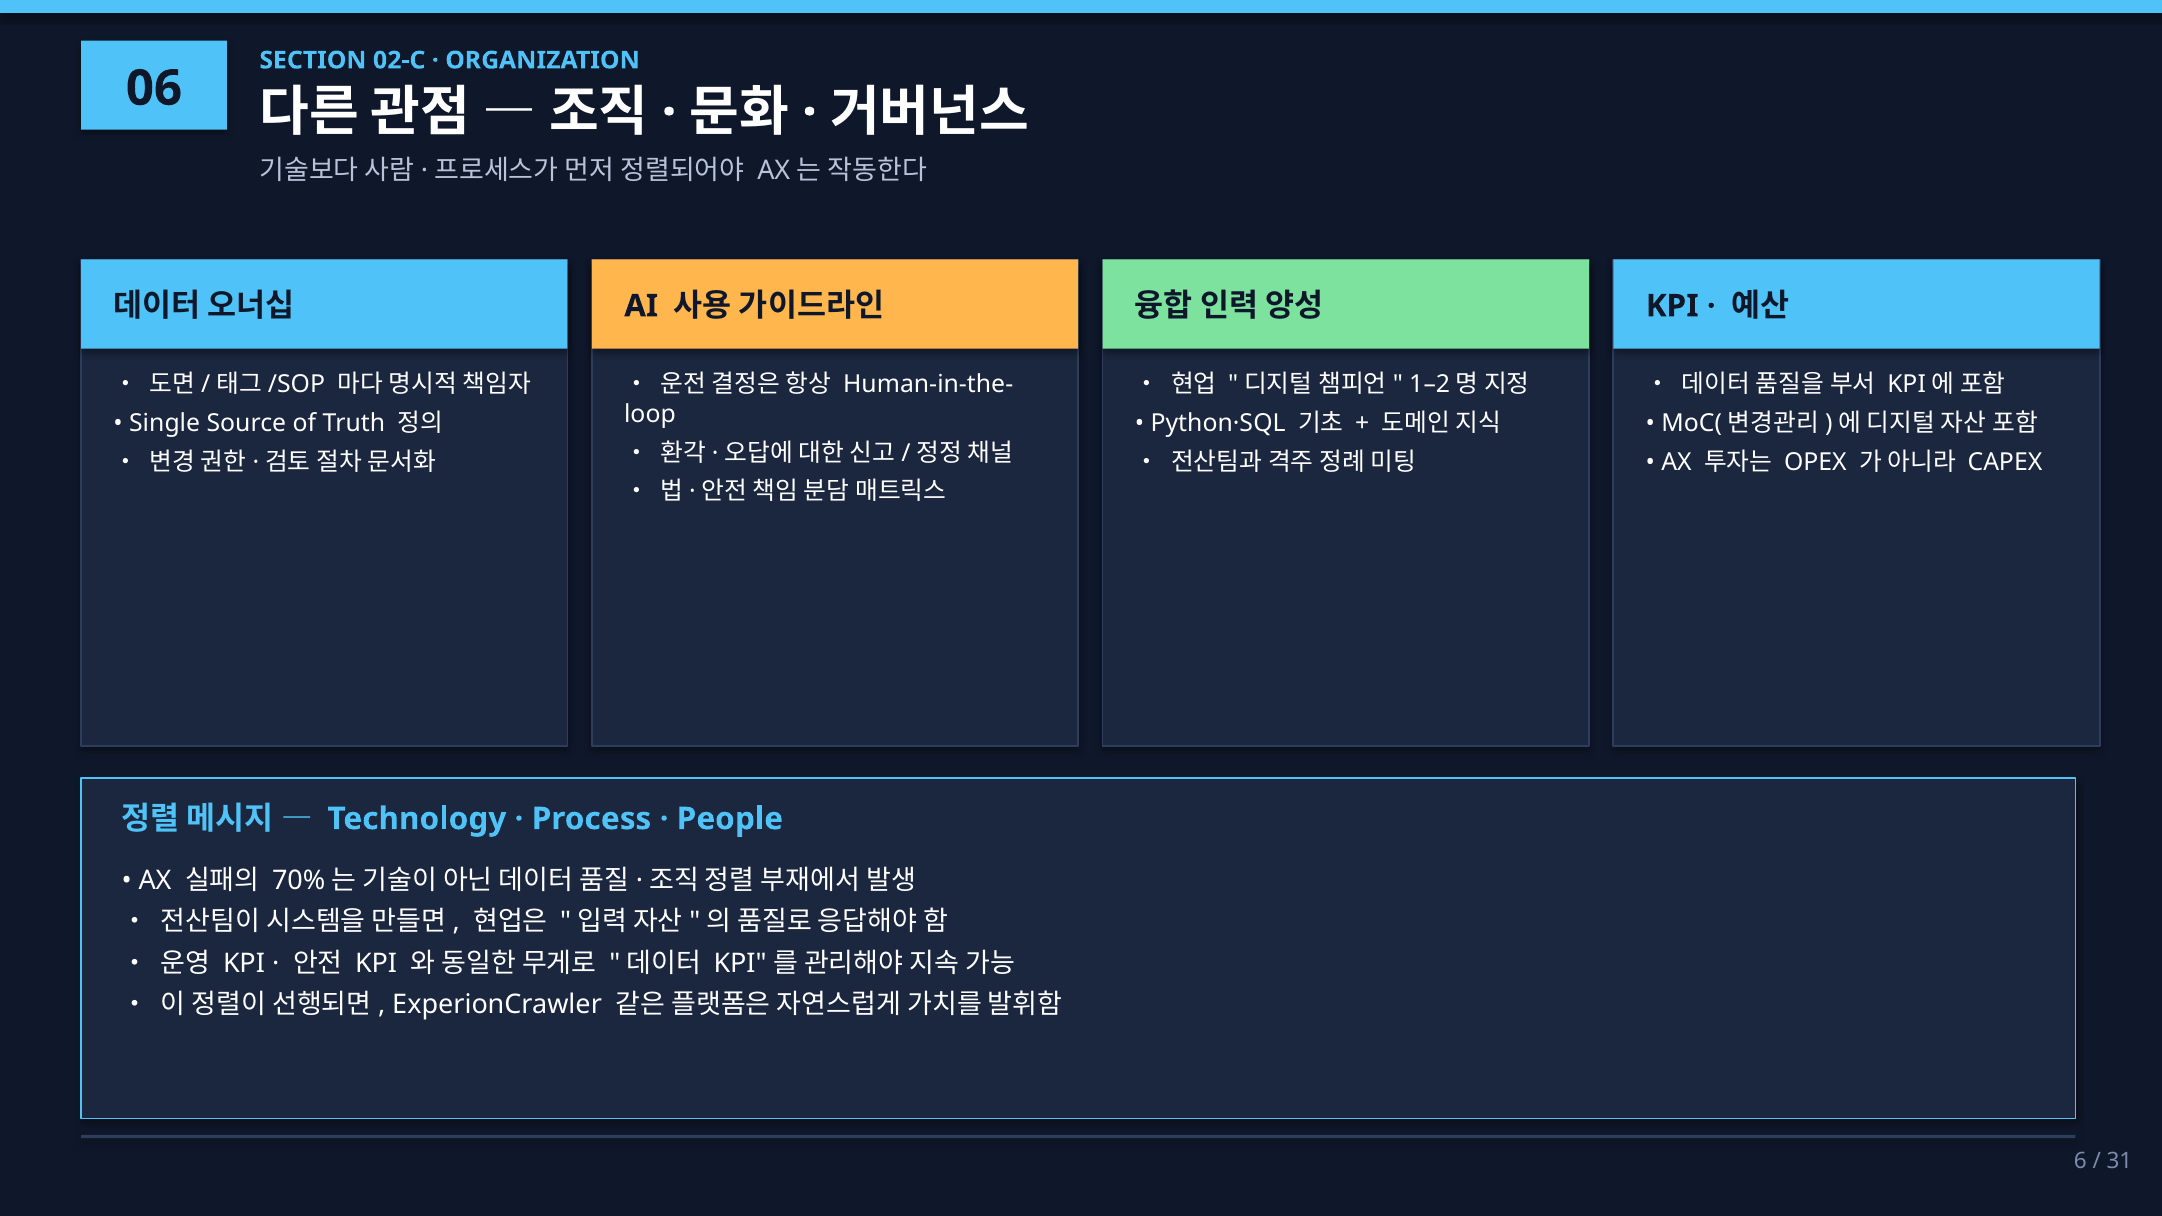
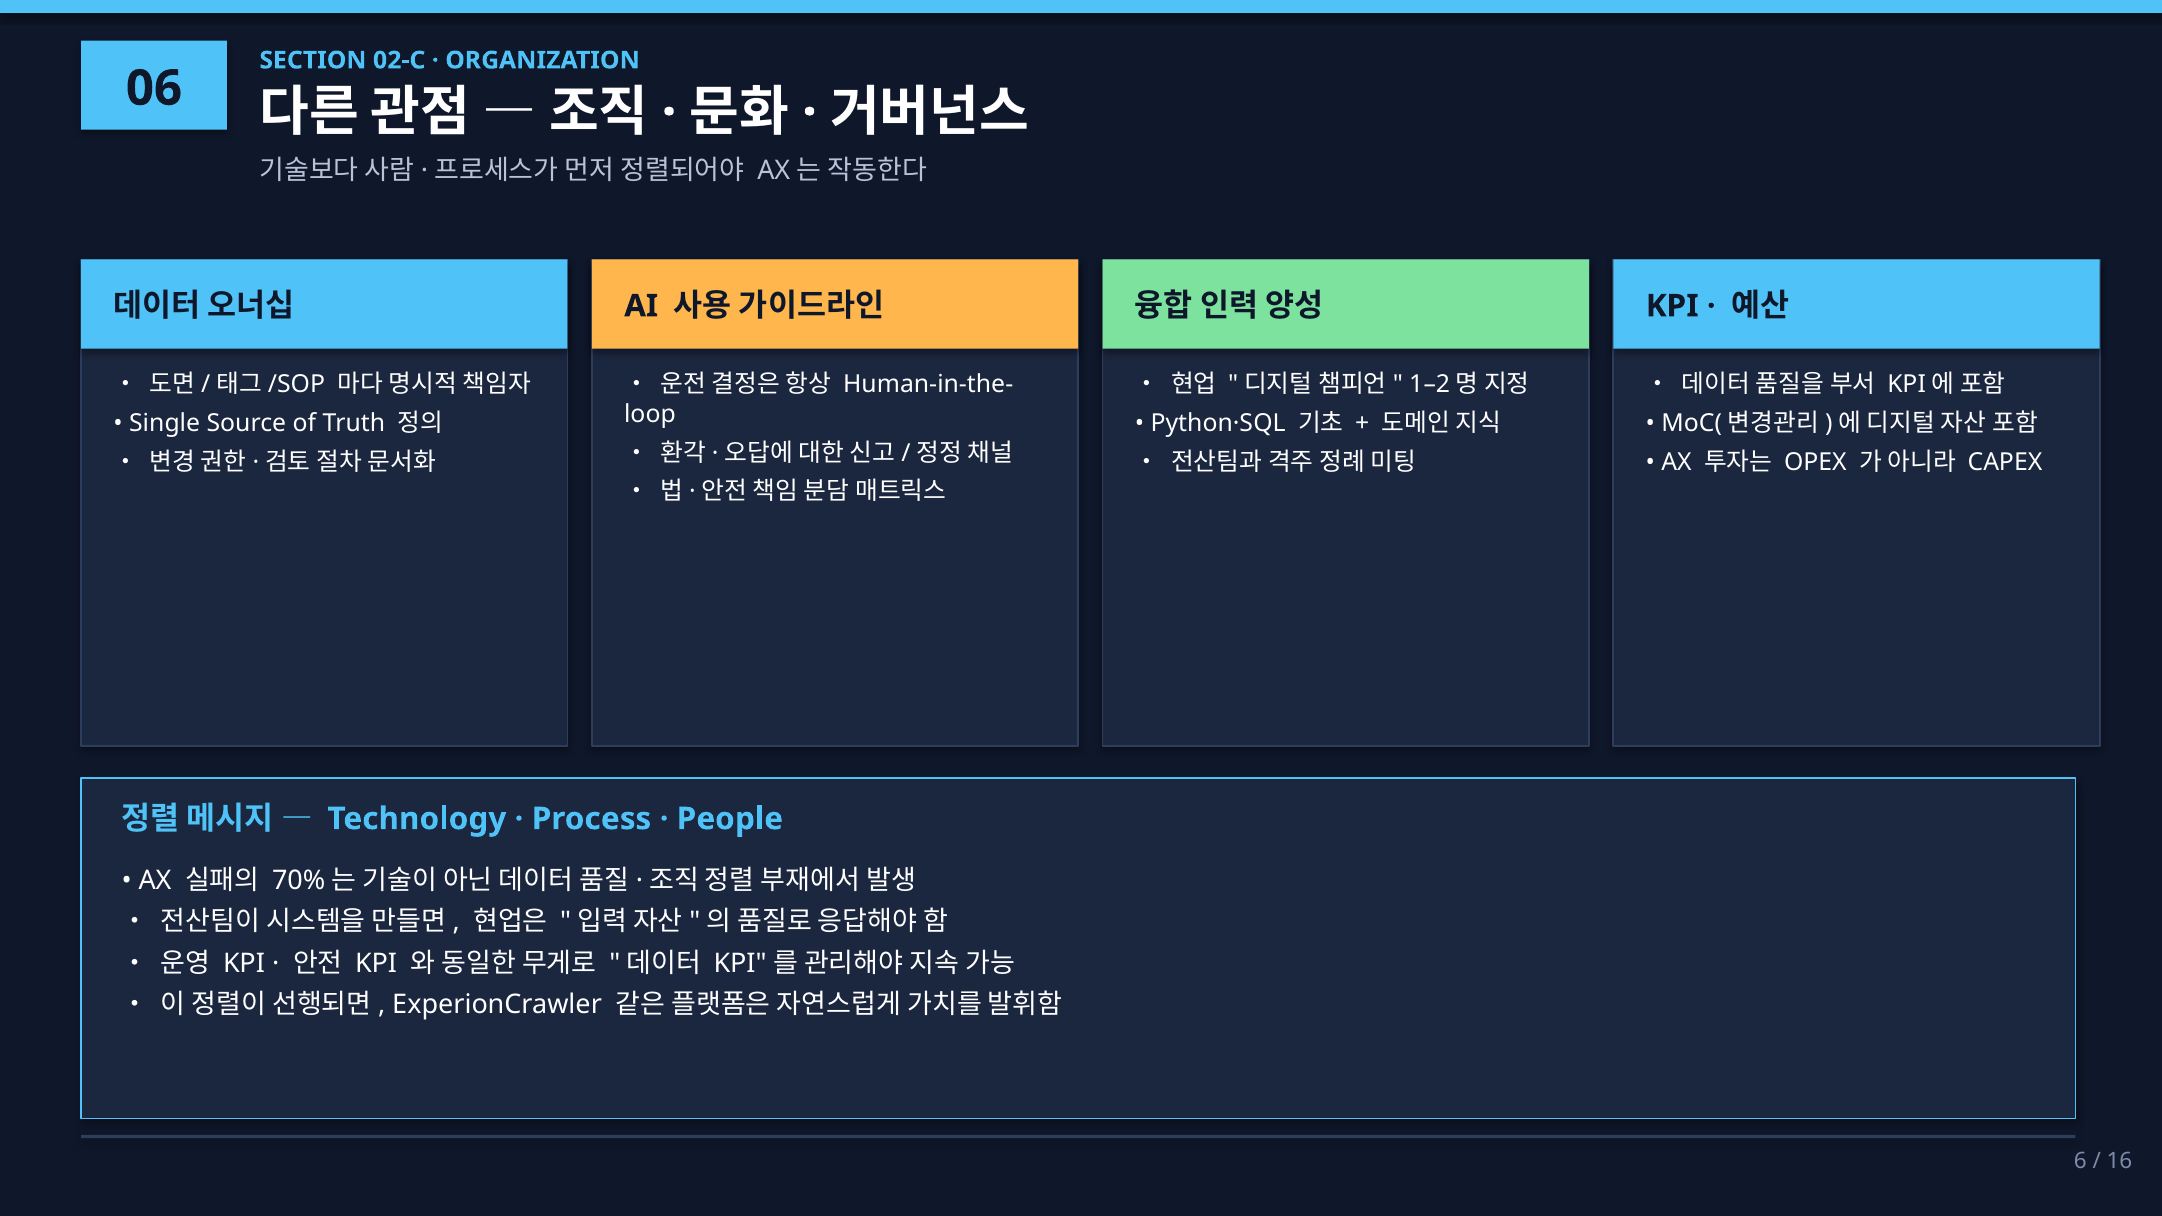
31: 31 -> 16
